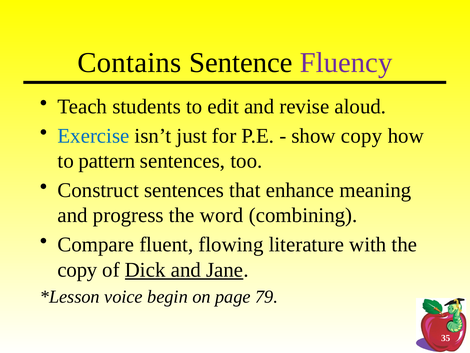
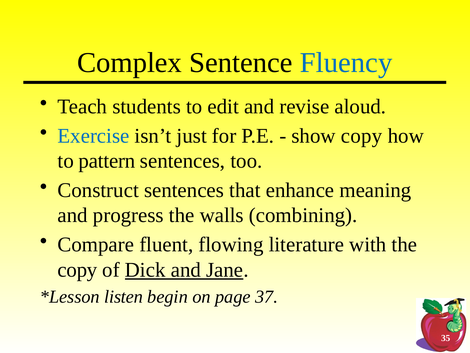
Contains: Contains -> Complex
Fluency colour: purple -> blue
word: word -> walls
voice: voice -> listen
79: 79 -> 37
